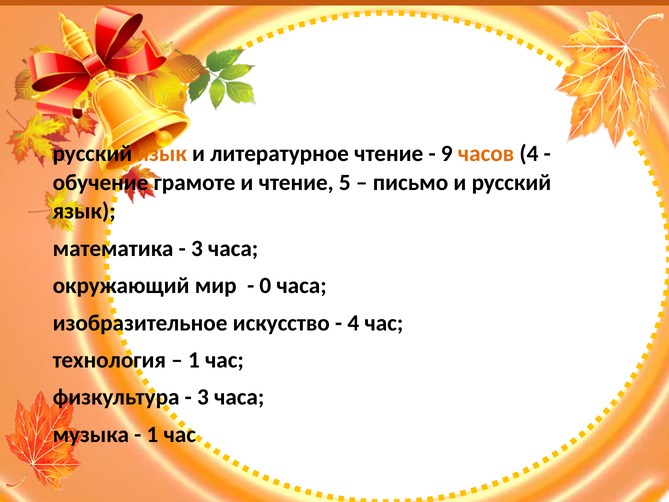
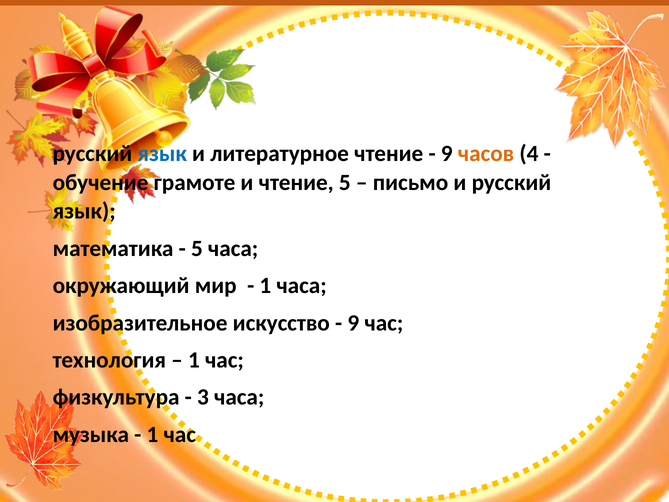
язык at (162, 153) colour: orange -> blue
3 at (197, 248): 3 -> 5
0 at (265, 286): 0 -> 1
4 at (353, 323): 4 -> 9
